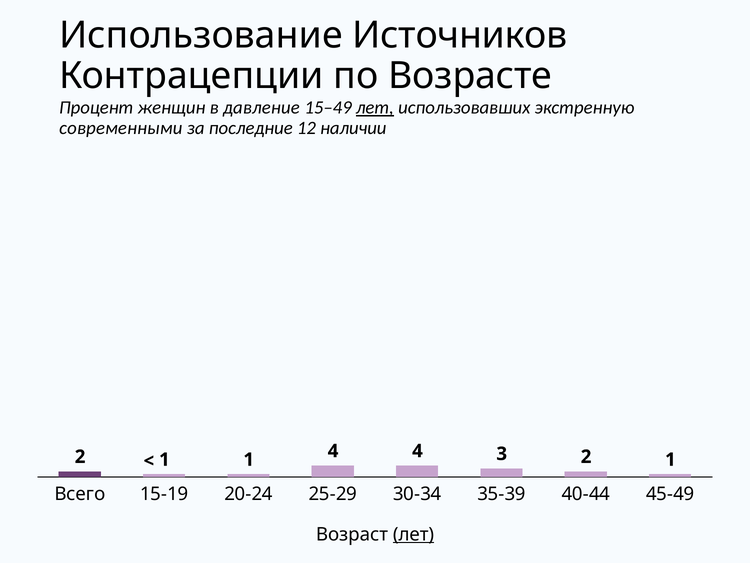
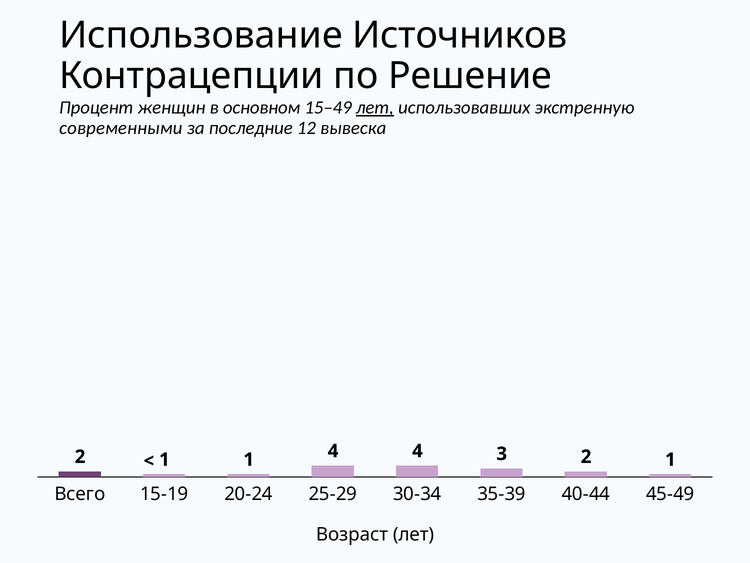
Возрасте: Возрасте -> Решение
давление: давление -> основном
наличии: наличии -> вывеска
лет at (414, 534) underline: present -> none
